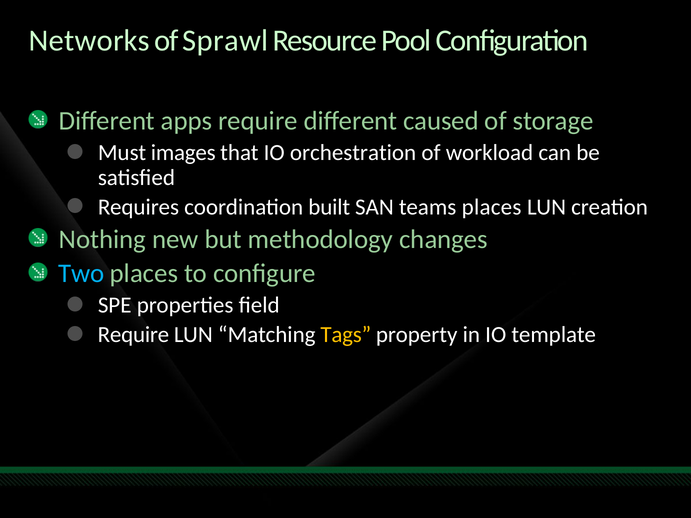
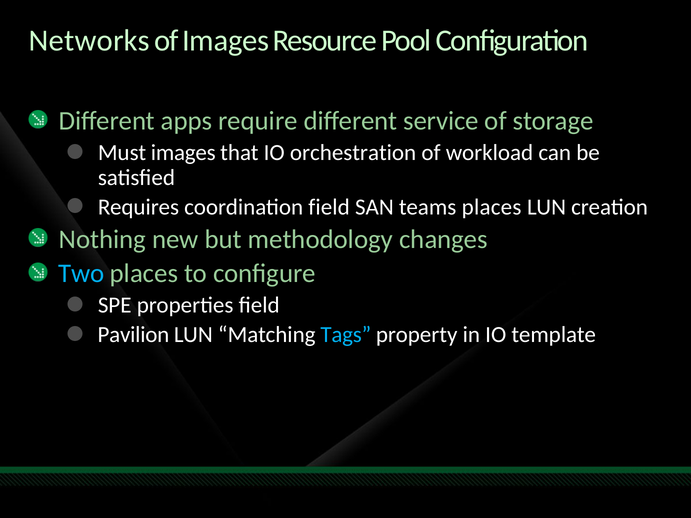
of Sprawl: Sprawl -> Images
caused: caused -> service
coordination built: built -> field
Require at (133, 335): Require -> Pavilion
Tags colour: yellow -> light blue
